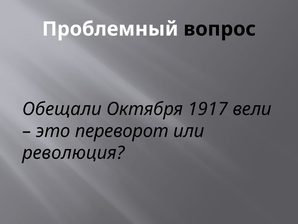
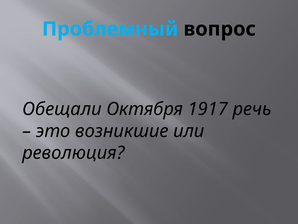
Проблемный colour: white -> light blue
вели: вели -> речь
переворот: переворот -> возникшие
